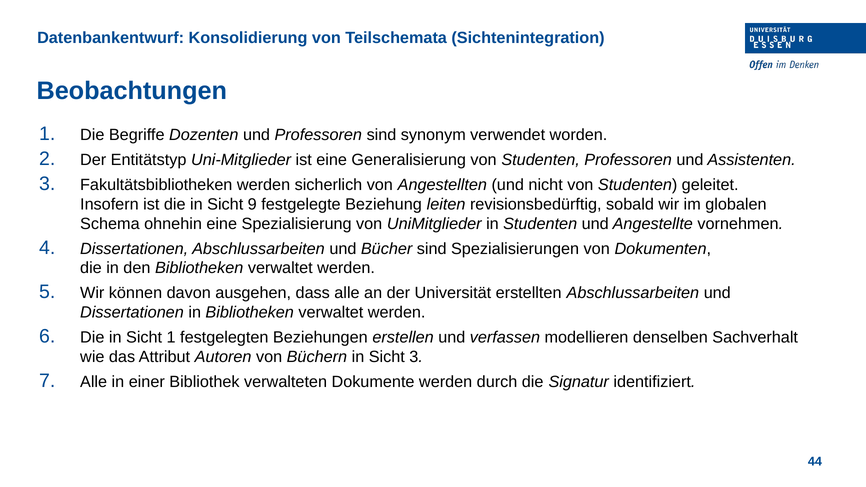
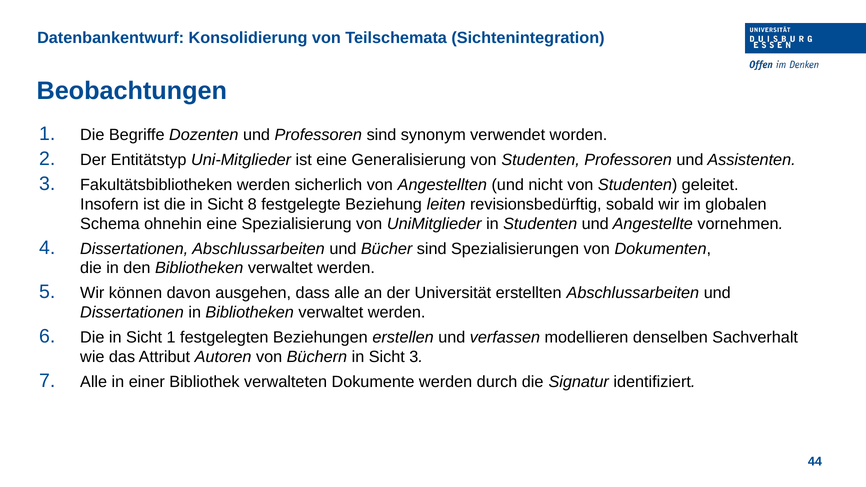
9: 9 -> 8
